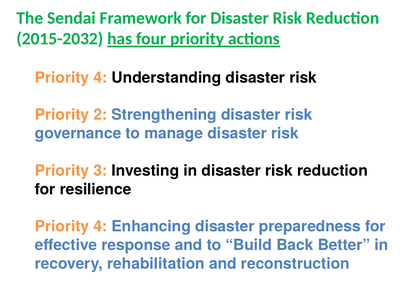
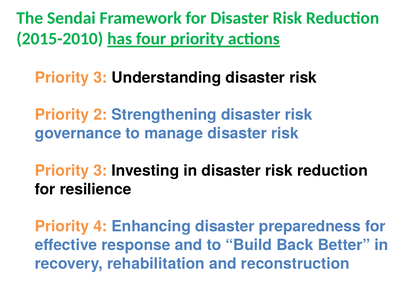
2015-2032: 2015-2032 -> 2015-2010
4 at (100, 78): 4 -> 3
